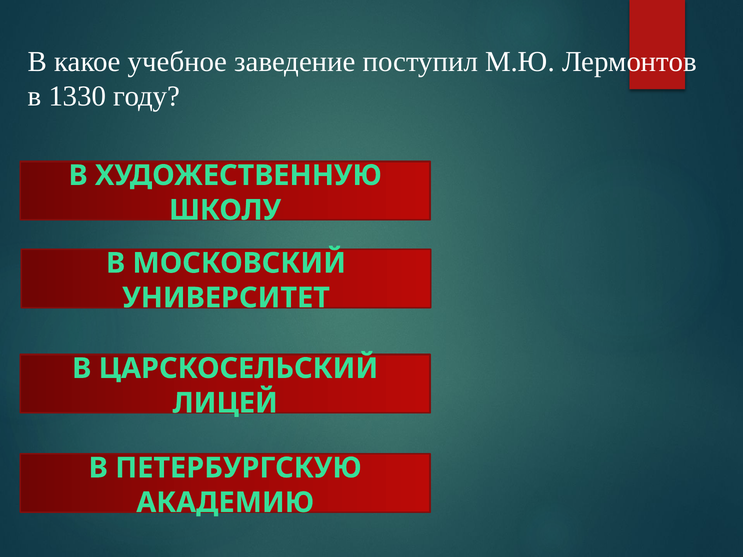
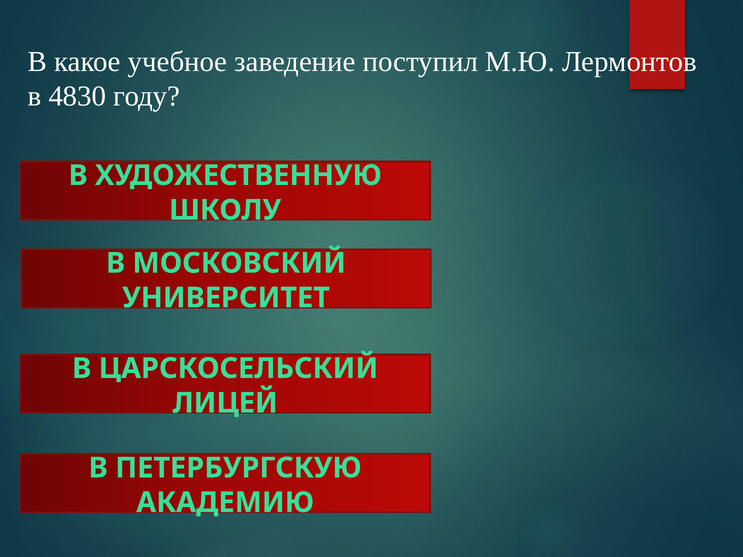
1330: 1330 -> 4830
